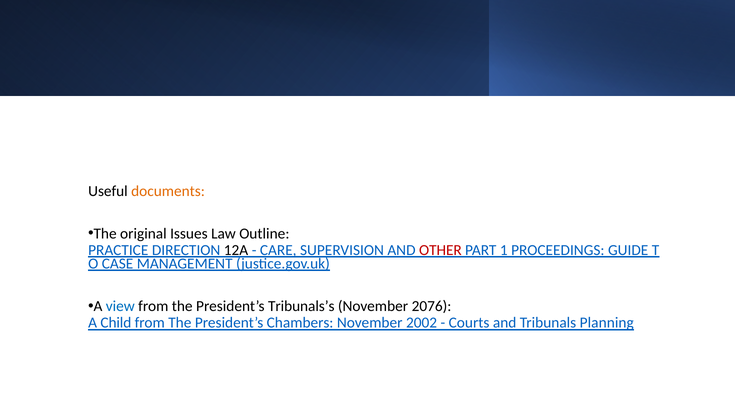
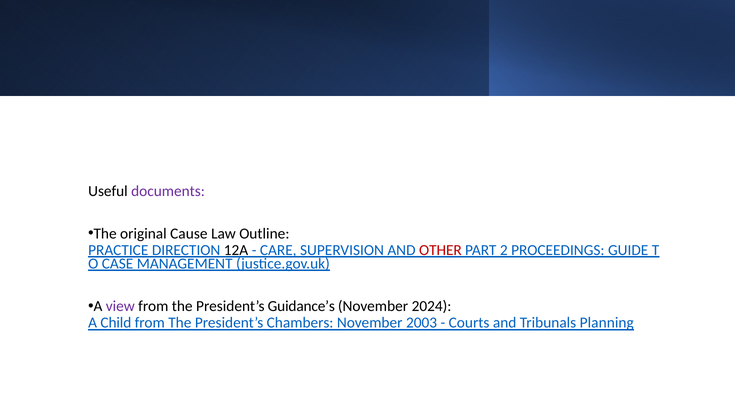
documents colour: orange -> purple
Issues: Issues -> Cause
1: 1 -> 2
view colour: blue -> purple
Tribunals’s: Tribunals’s -> Guidance’s
2076: 2076 -> 2024
2002: 2002 -> 2003
